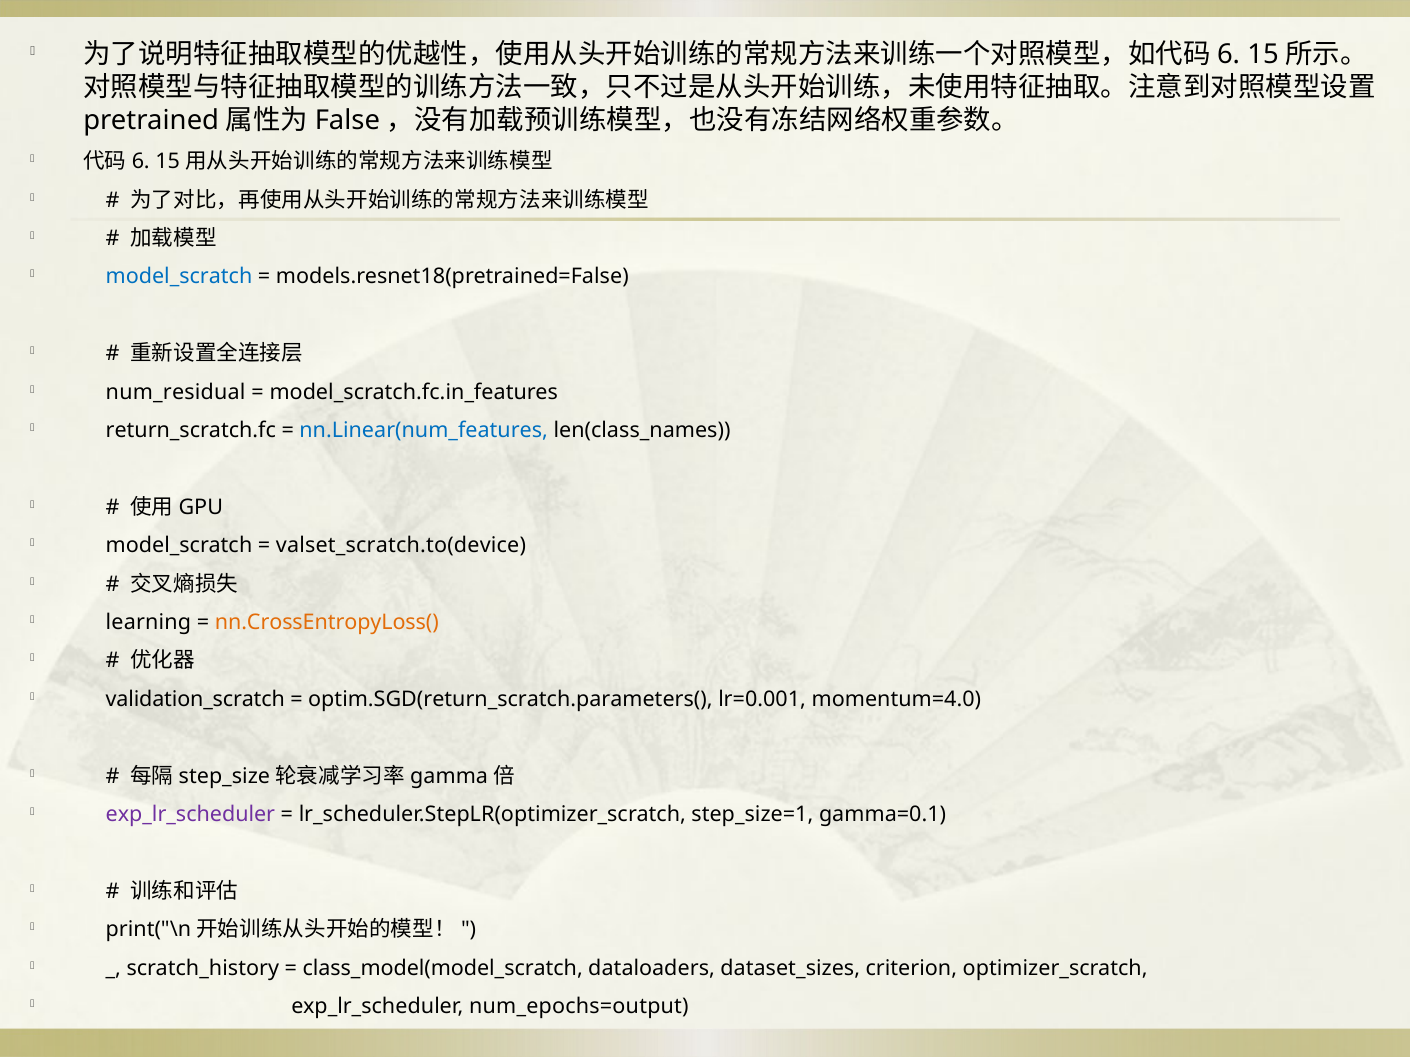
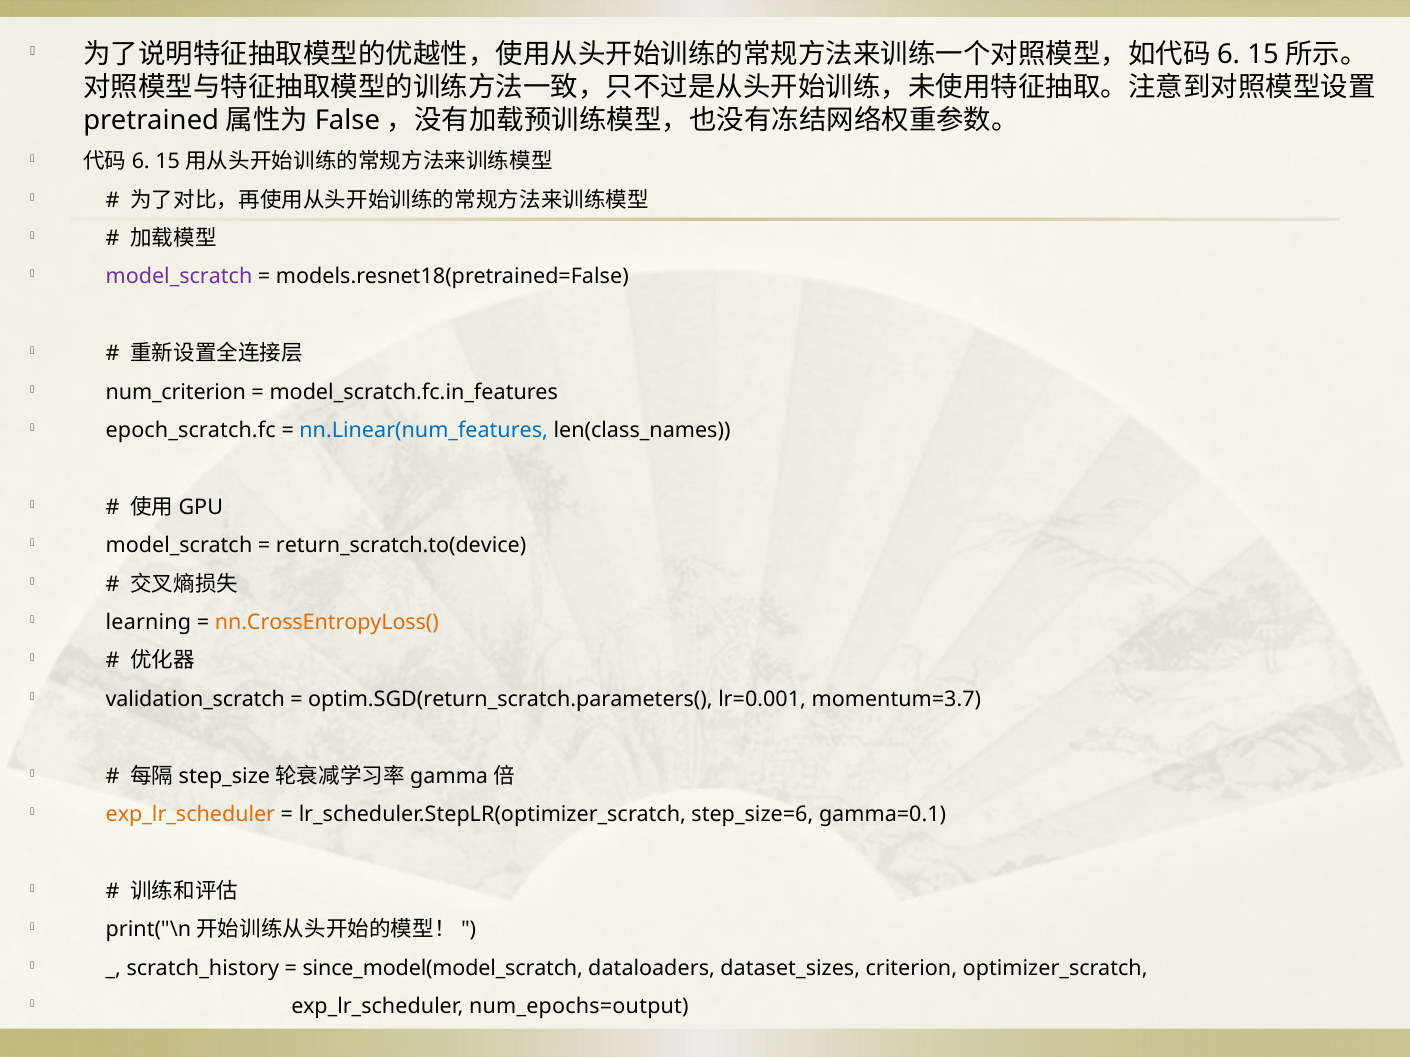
model_scratch at (179, 277) colour: blue -> purple
num_residual: num_residual -> num_criterion
return_scratch.fc: return_scratch.fc -> epoch_scratch.fc
valset_scratch.to(device: valset_scratch.to(device -> return_scratch.to(device
momentum=4.0: momentum=4.0 -> momentum=3.7
exp_lr_scheduler at (190, 815) colour: purple -> orange
step_size=1: step_size=1 -> step_size=6
class_model(model_scratch: class_model(model_scratch -> since_model(model_scratch
